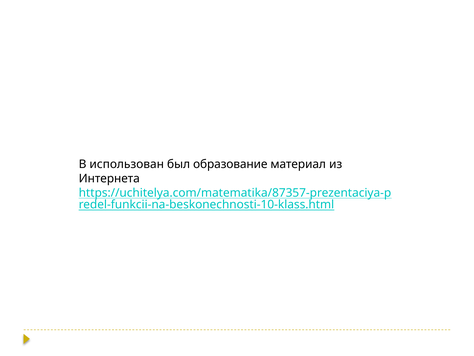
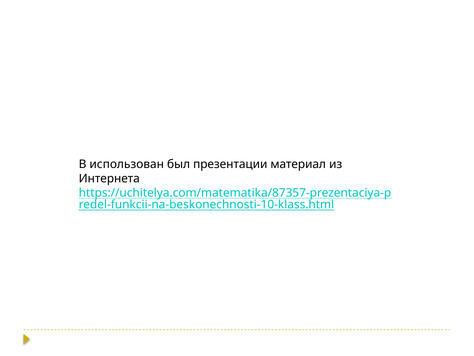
образование: образование -> презентации
